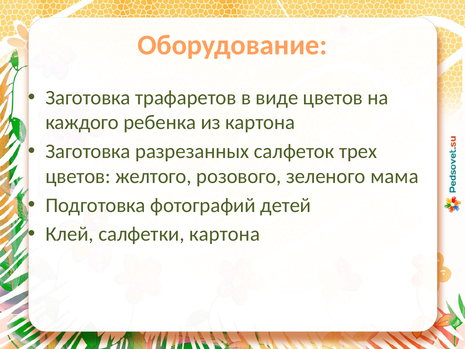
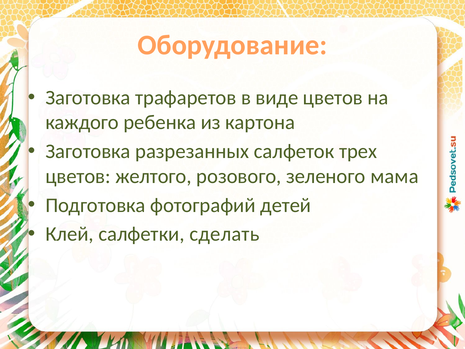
салфетки картона: картона -> сделать
